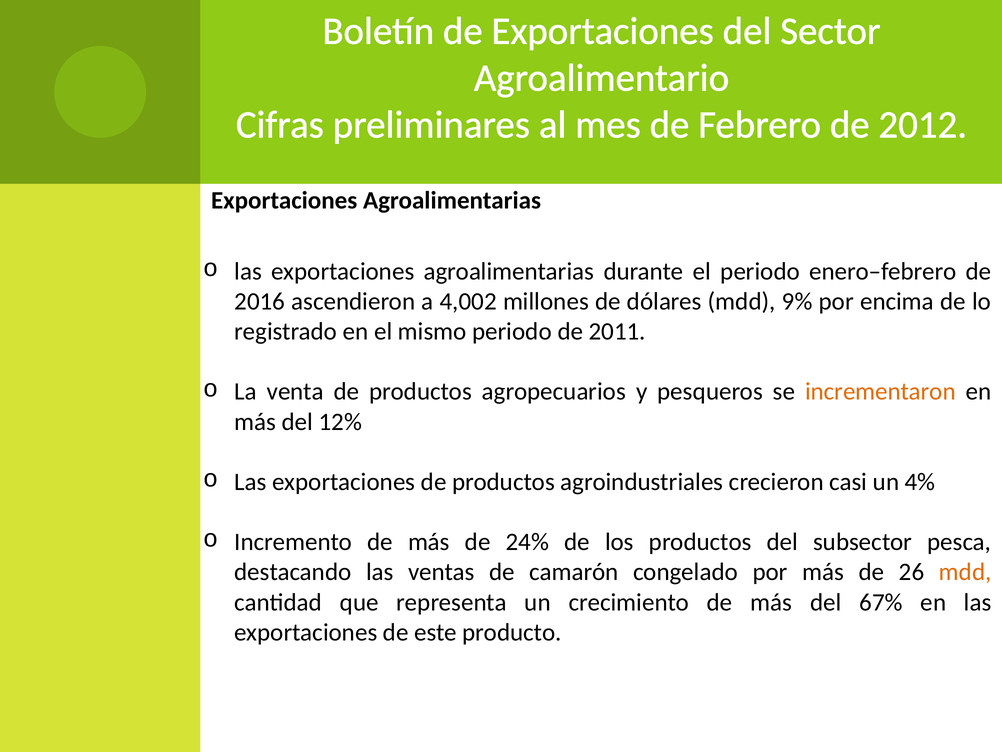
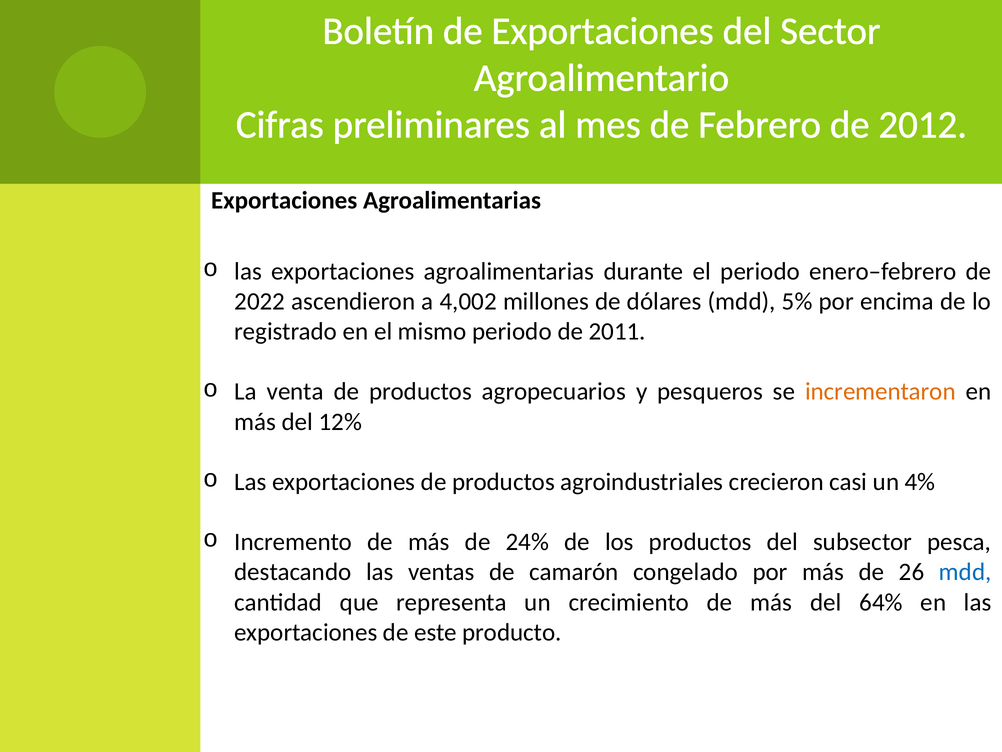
2016: 2016 -> 2022
9%: 9% -> 5%
mdd at (965, 572) colour: orange -> blue
67%: 67% -> 64%
